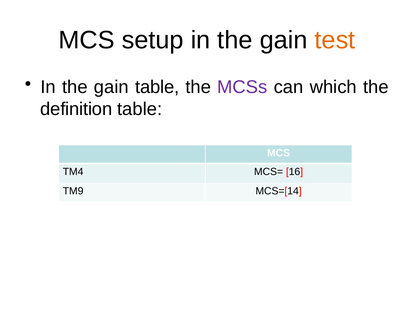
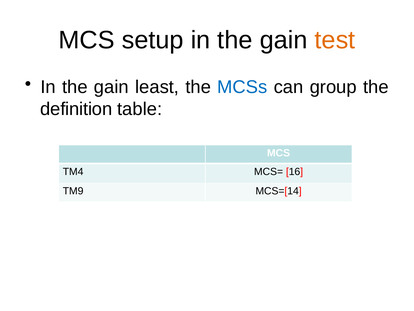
gain table: table -> least
MCSs colour: purple -> blue
which: which -> group
